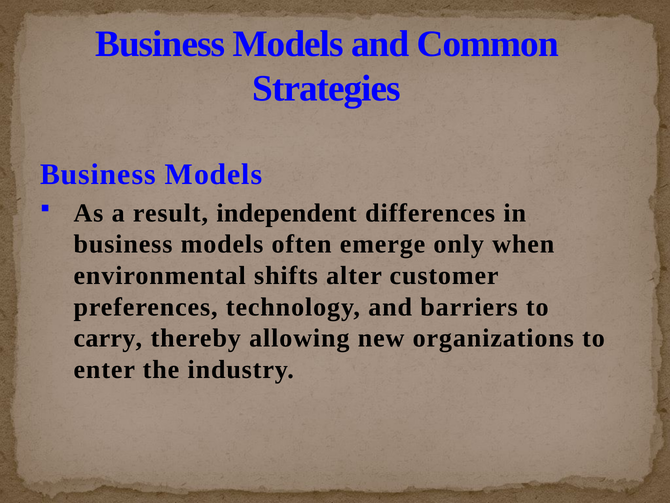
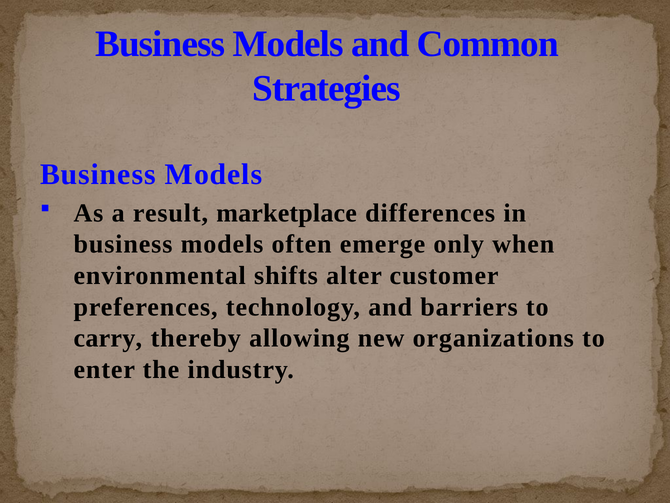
independent: independent -> marketplace
